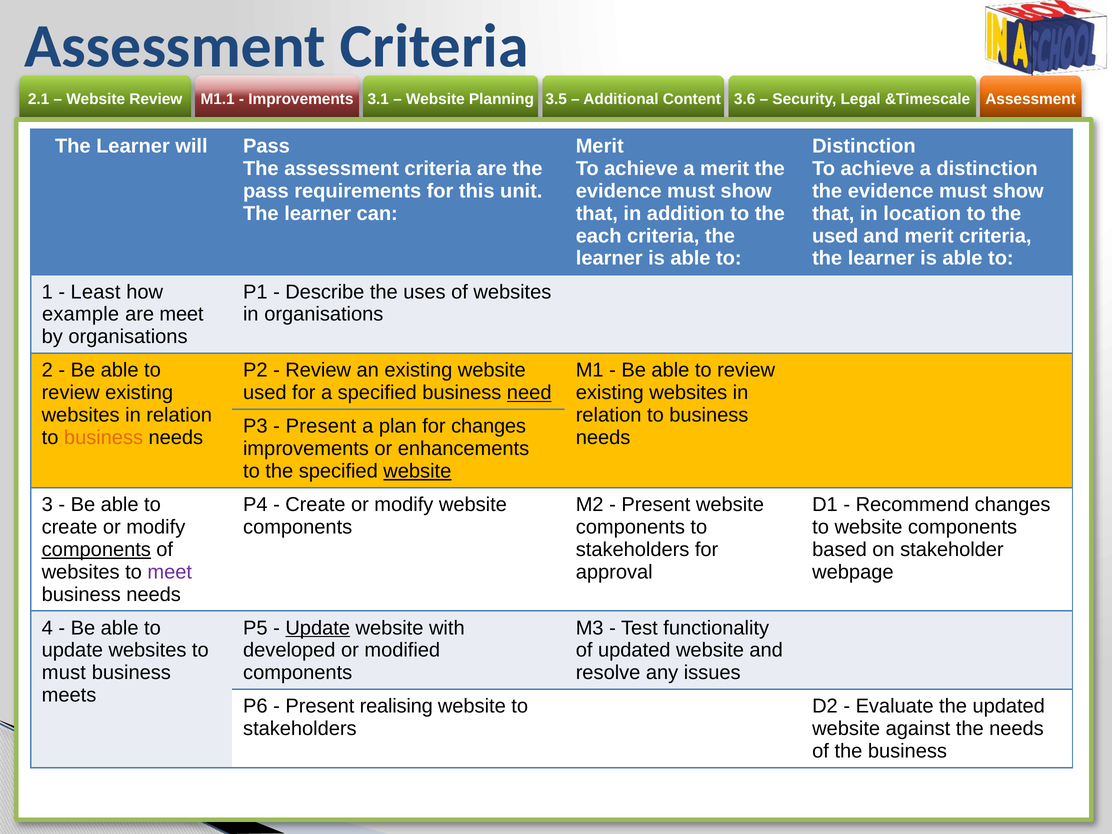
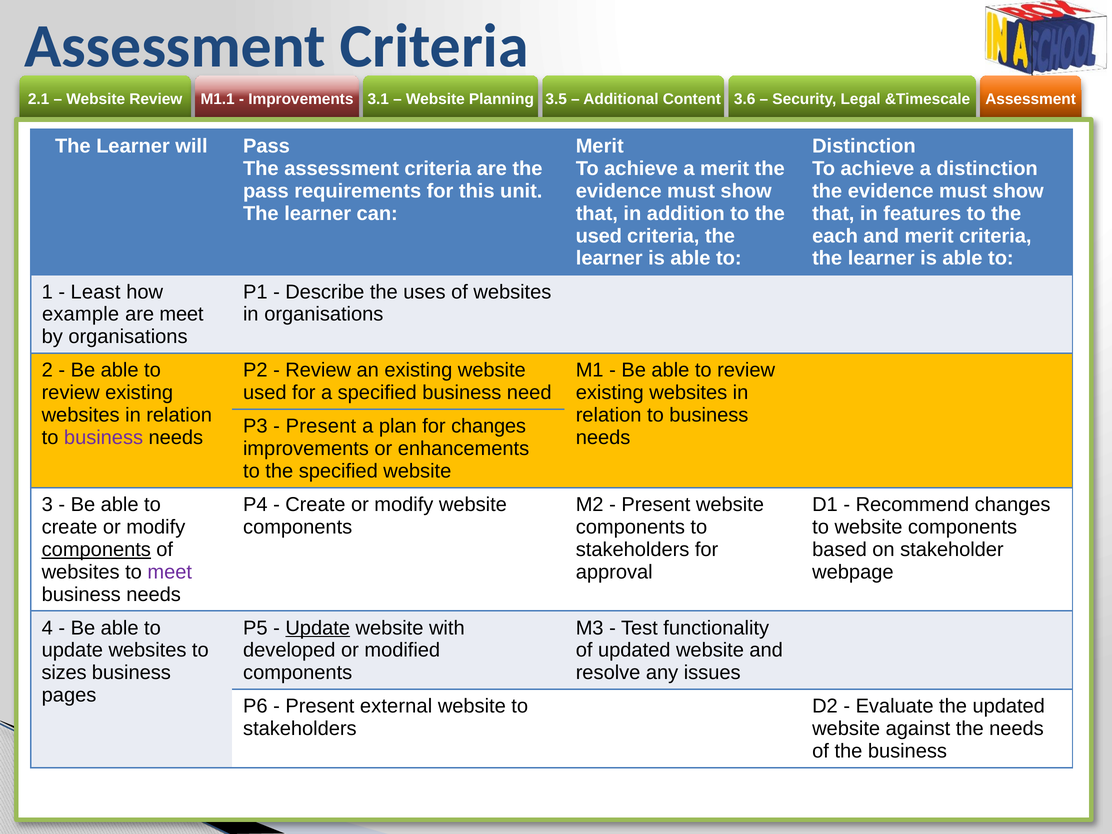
location: location -> features
each at (599, 236): each -> used
used at (835, 236): used -> each
need underline: present -> none
business at (104, 438) colour: orange -> purple
website at (417, 471) underline: present -> none
must at (64, 673): must -> sizes
meets: meets -> pages
realising: realising -> external
